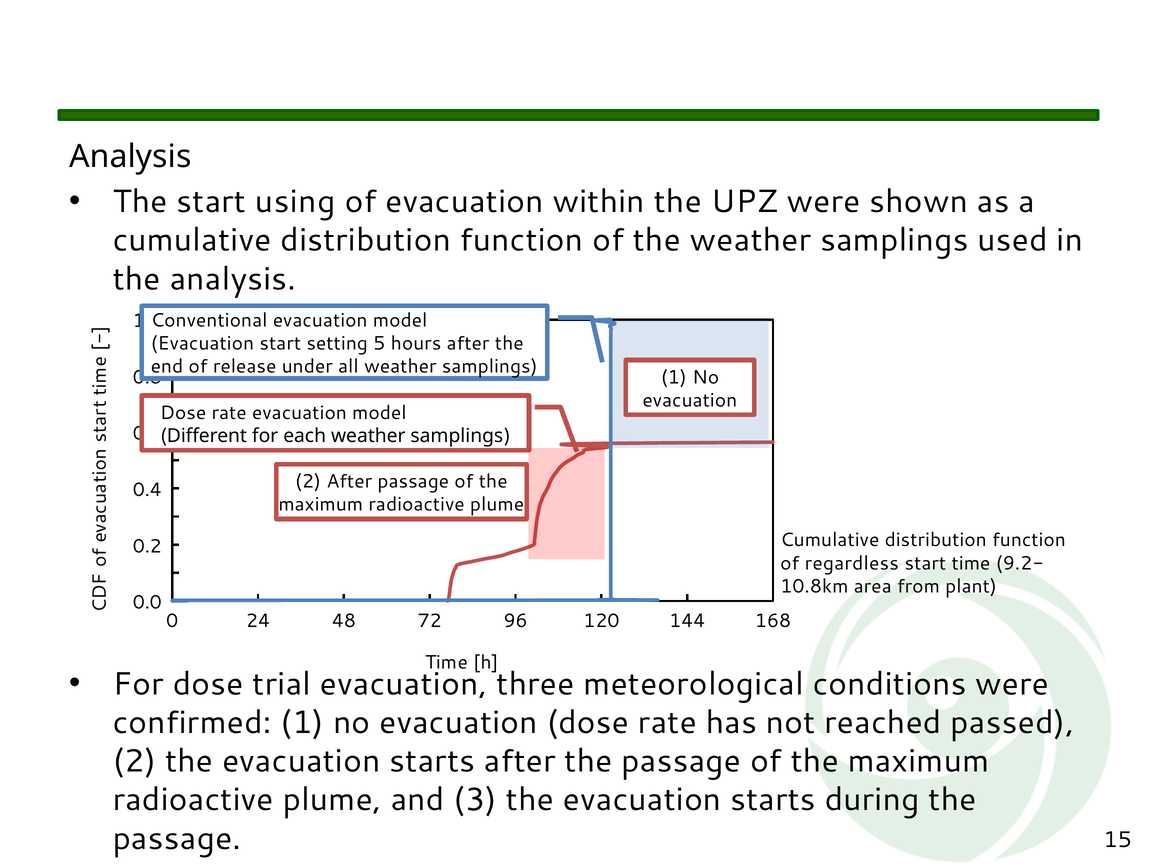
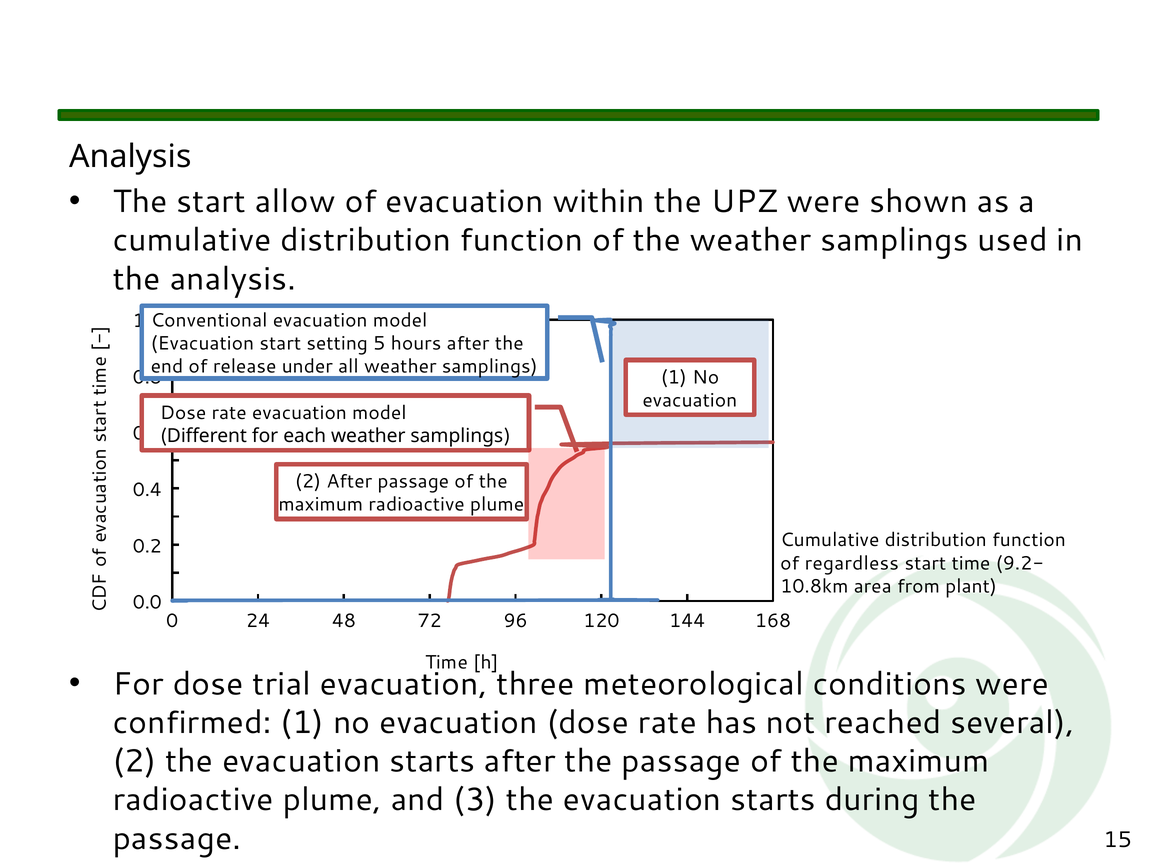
using: using -> allow
passed: passed -> several
